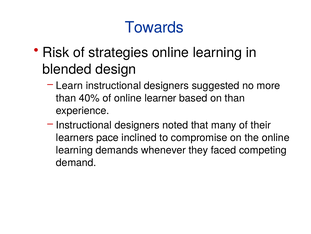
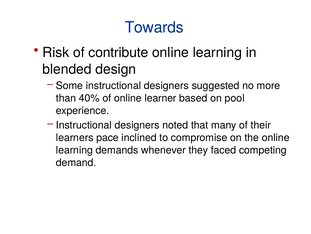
strategies: strategies -> contribute
Learn: Learn -> Some
on than: than -> pool
